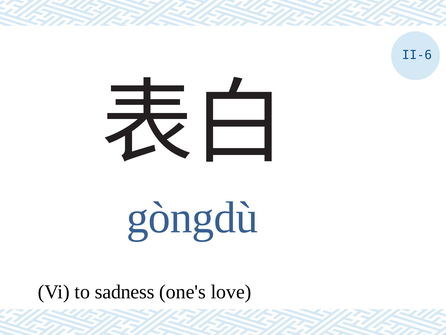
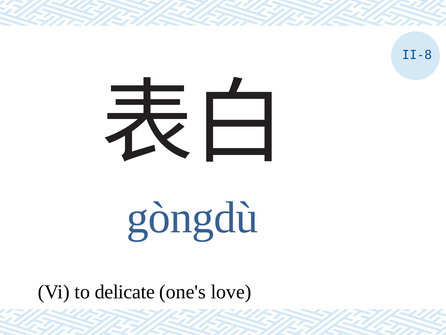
II-6: II-6 -> II-8
sadness: sadness -> delicate
